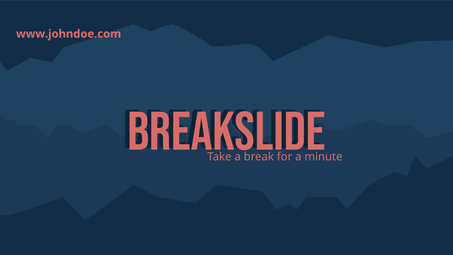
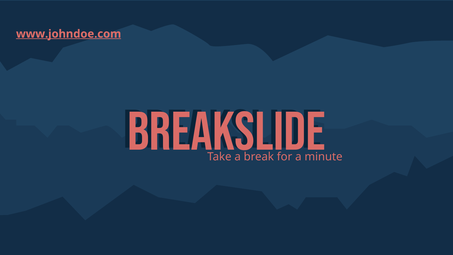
www.johndoe.com underline: none -> present
